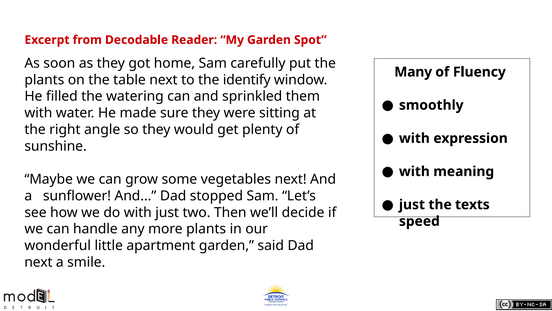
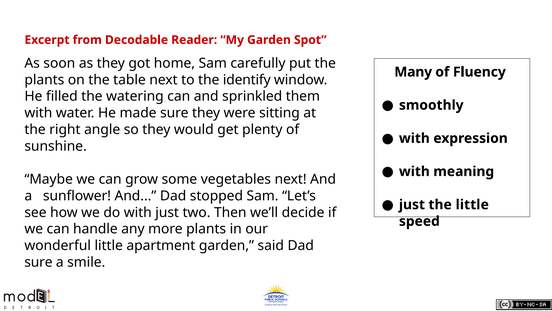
the texts: texts -> little
next at (38, 262): next -> sure
